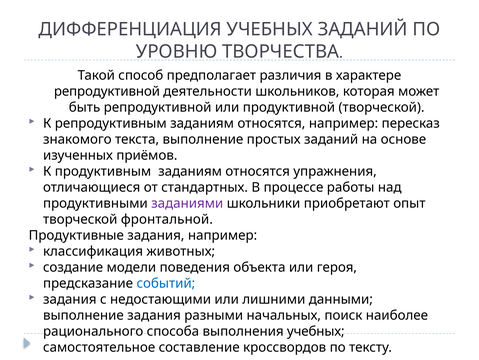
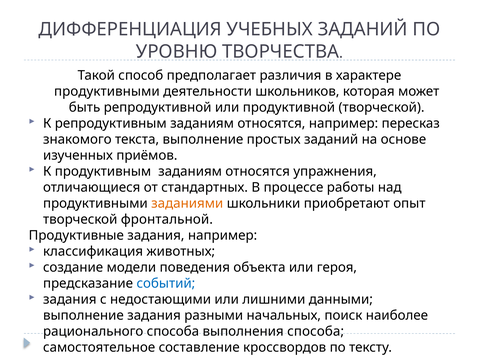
репродуктивной at (107, 91): репродуктивной -> продуктивными
заданиями colour: purple -> orange
выполнения учебных: учебных -> способа
